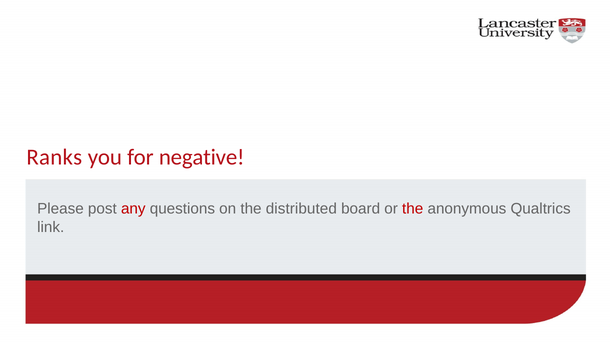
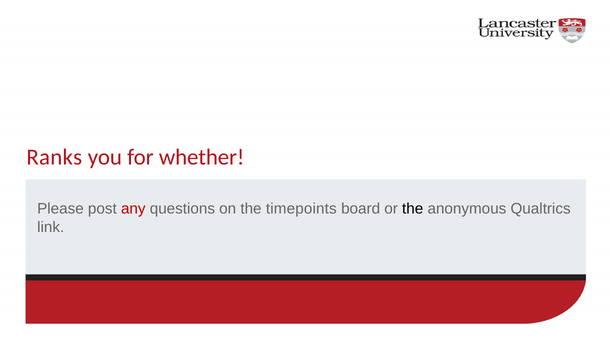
negative: negative -> whether
distributed: distributed -> timepoints
the at (413, 209) colour: red -> black
